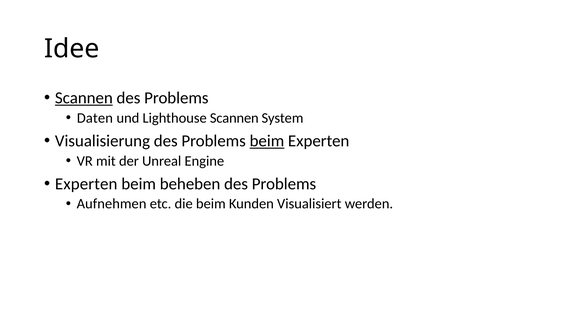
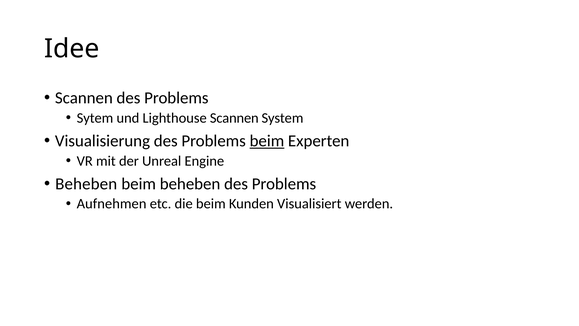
Scannen at (84, 98) underline: present -> none
Daten: Daten -> Sytem
Experten at (86, 184): Experten -> Beheben
